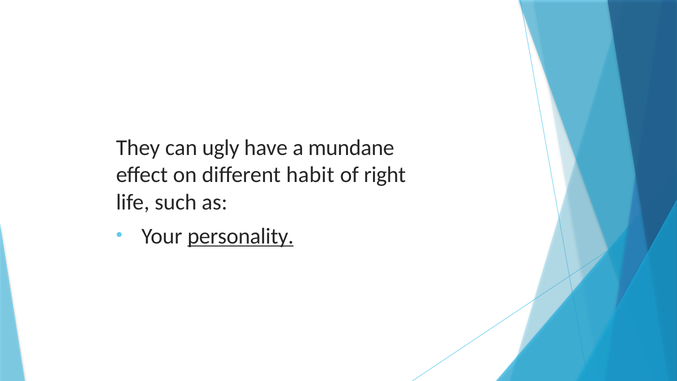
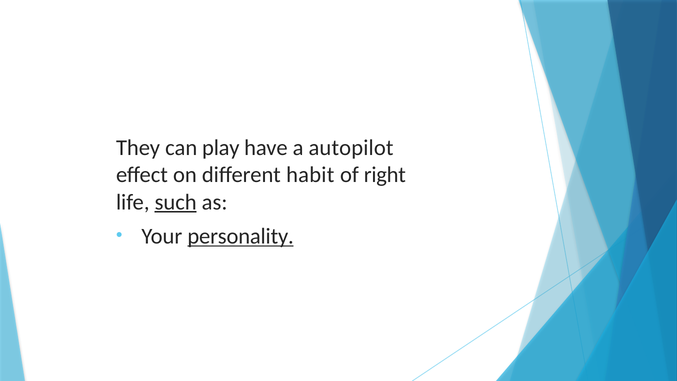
ugly: ugly -> play
mundane: mundane -> autopilot
such underline: none -> present
